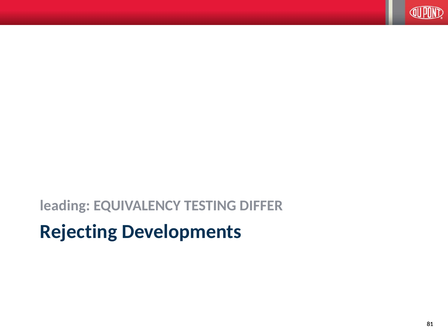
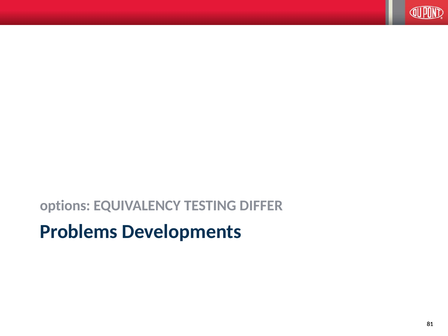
leading: leading -> options
Rejecting: Rejecting -> Problems
